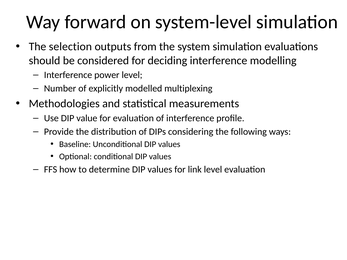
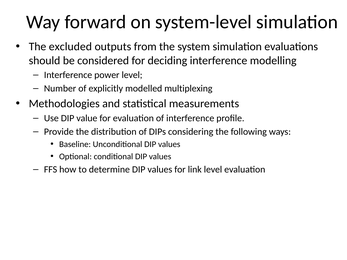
selection: selection -> excluded
